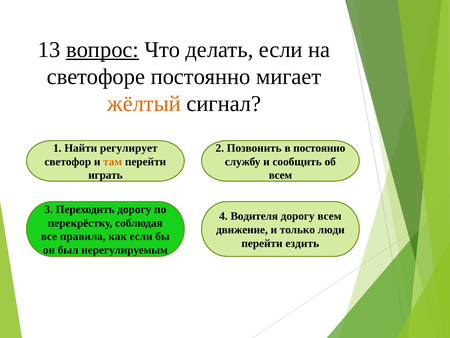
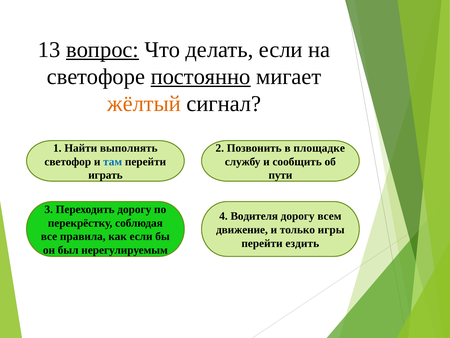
постоянно at (201, 77) underline: none -> present
регулирует: регулирует -> выполнять
в постоянно: постоянно -> площадке
там colour: orange -> blue
всем at (280, 175): всем -> пути
люди: люди -> игры
